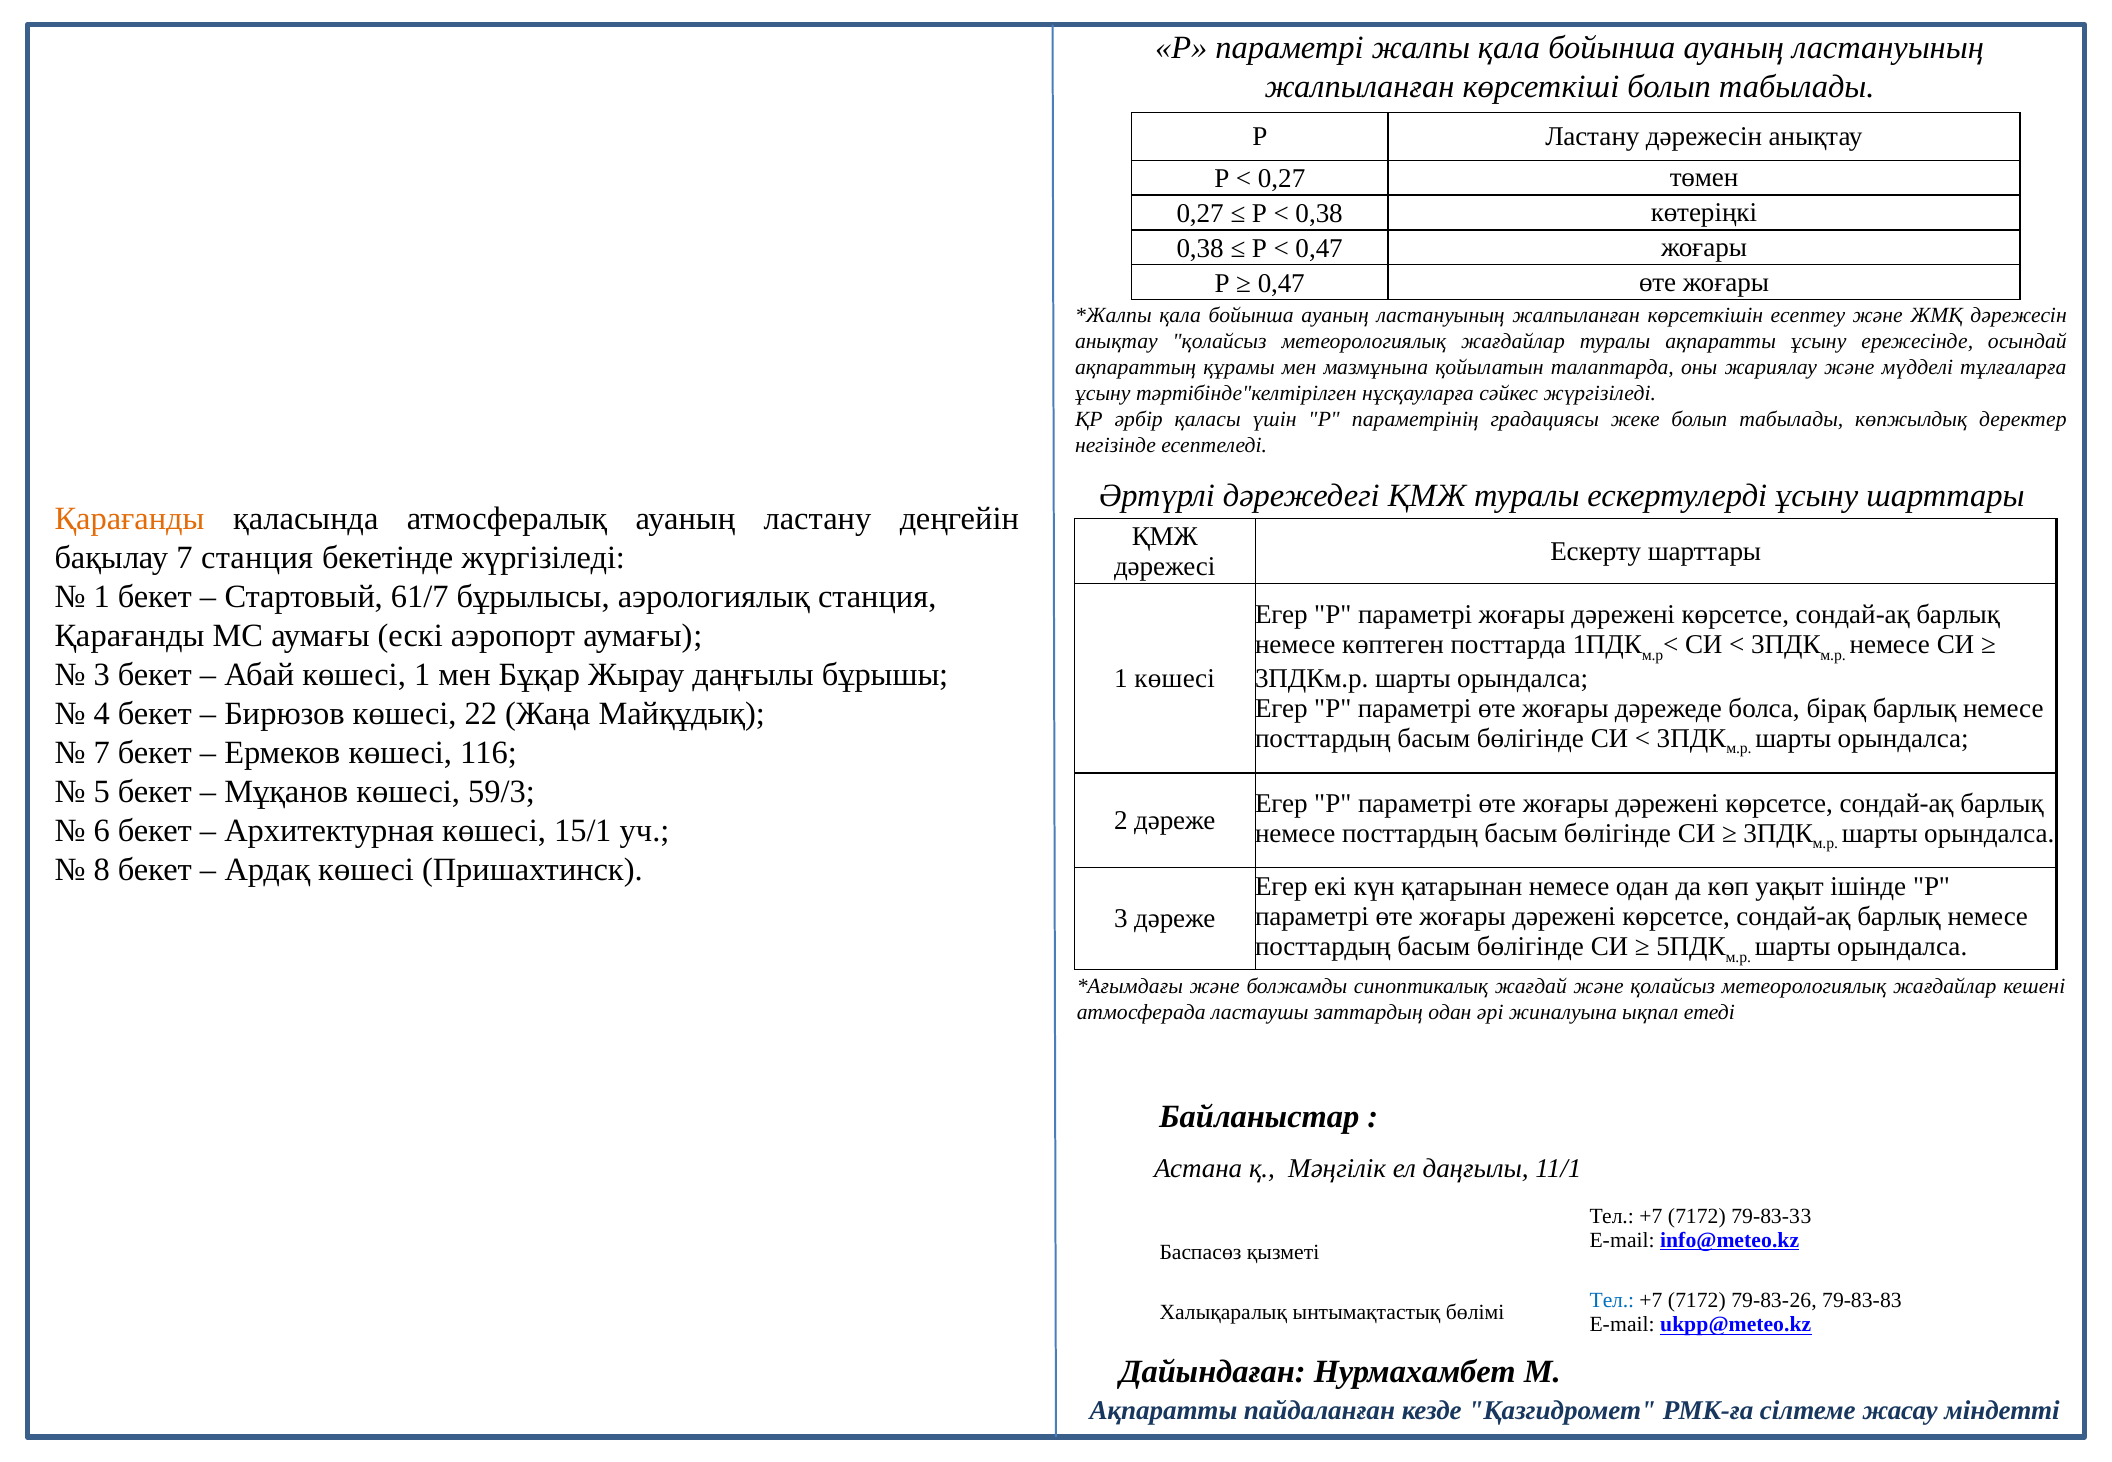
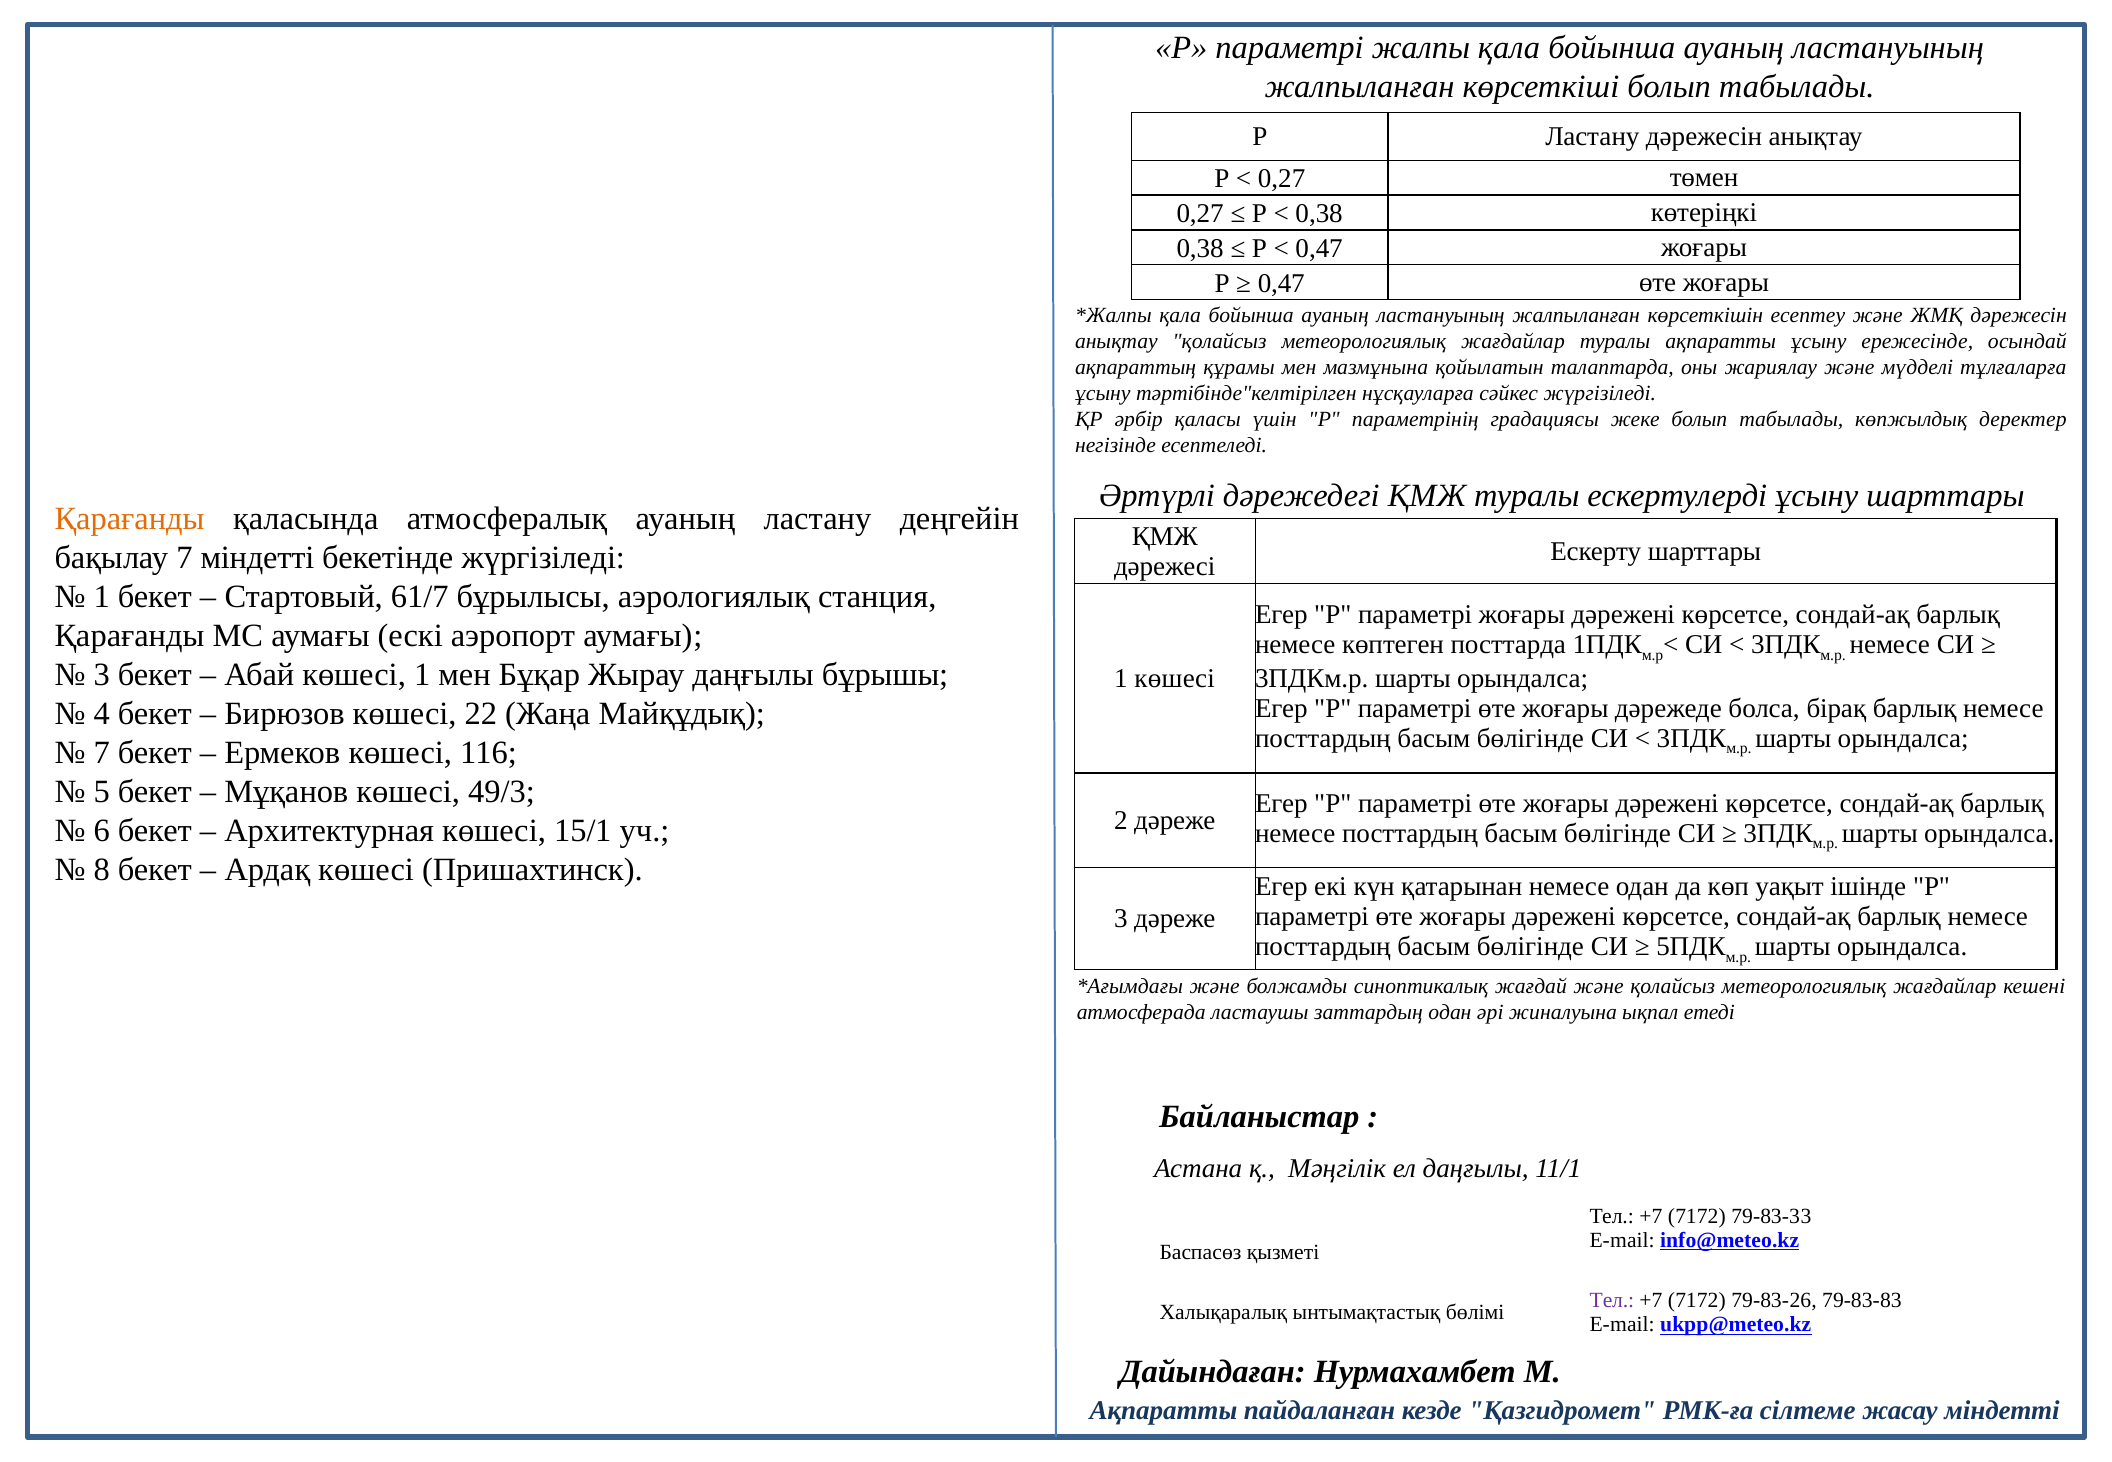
7 станция: станция -> міндетті
59/3: 59/3 -> 49/3
Тел at (1612, 1301) colour: blue -> purple
